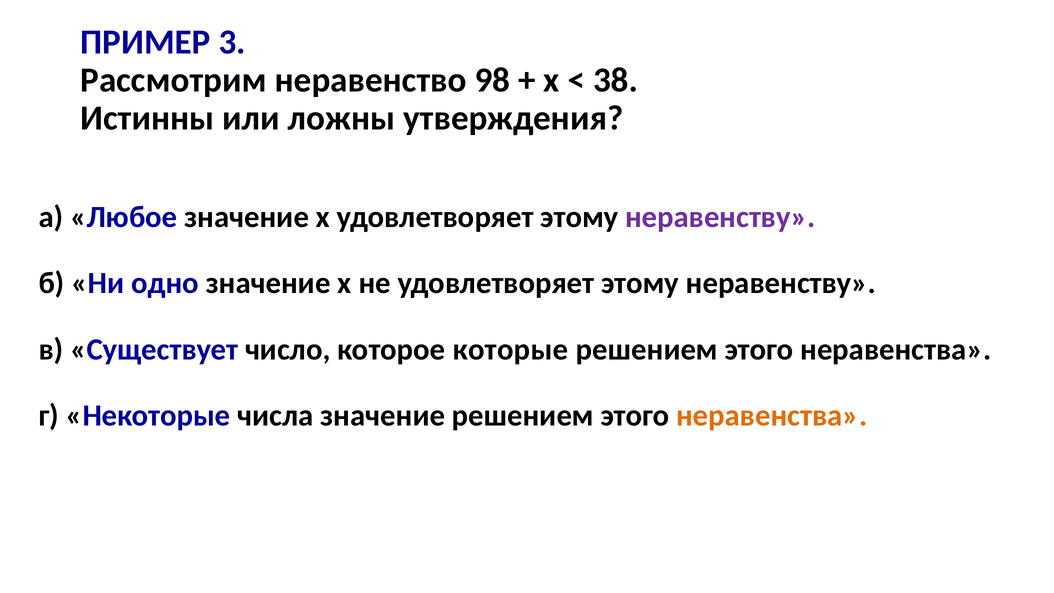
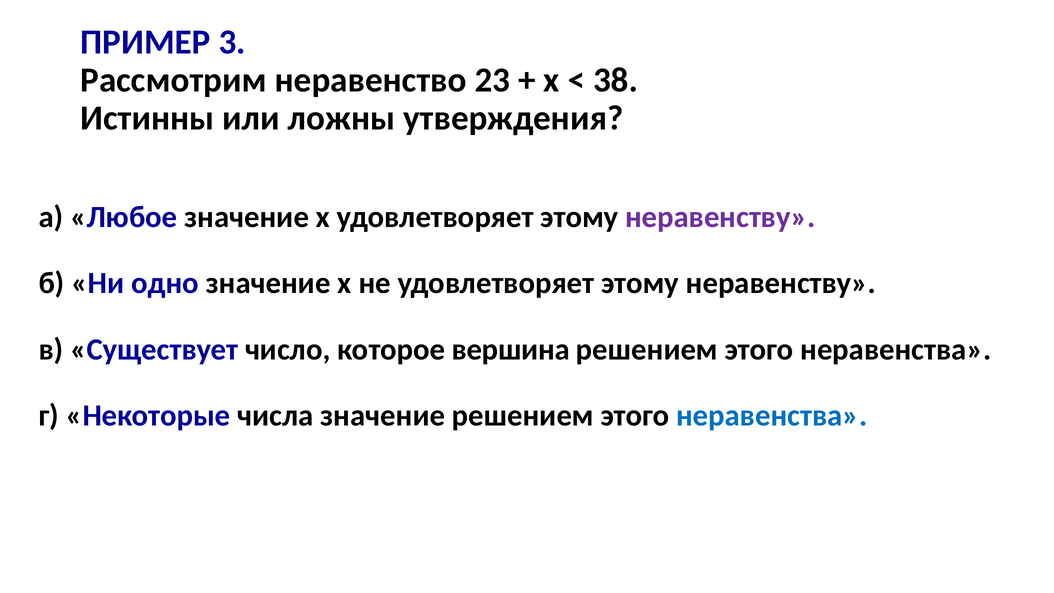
98: 98 -> 23
которые: которые -> вершина
неравенства at (772, 416) colour: orange -> blue
